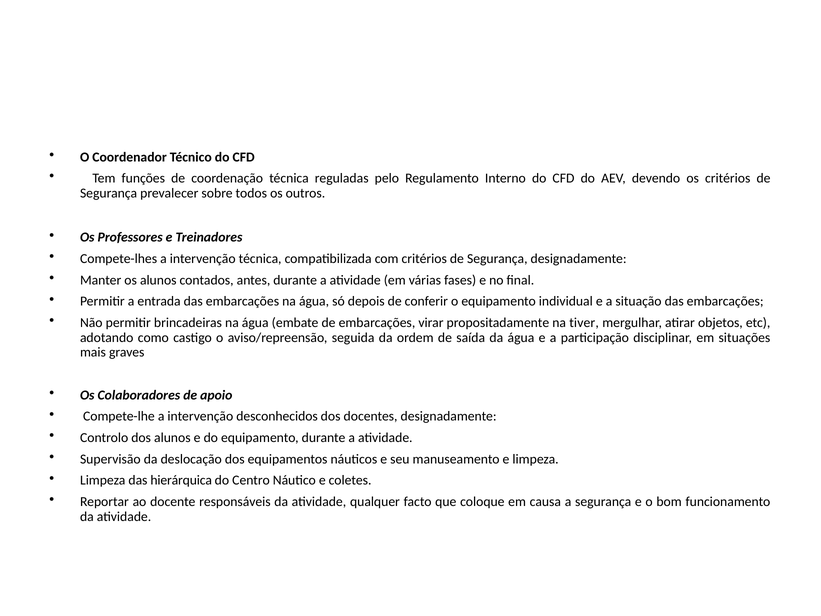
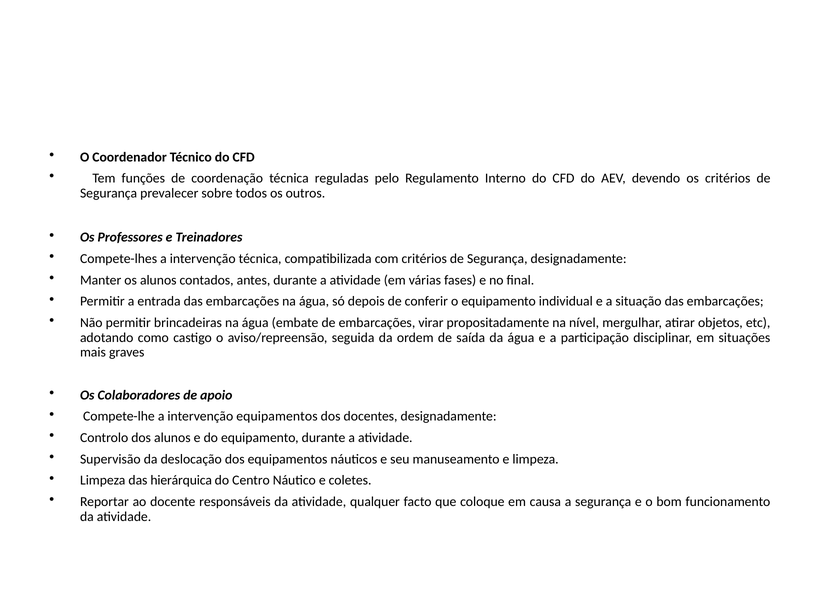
tiver: tiver -> nível
intervenção desconhecidos: desconhecidos -> equipamentos
